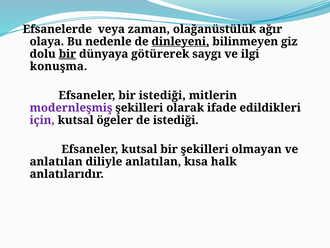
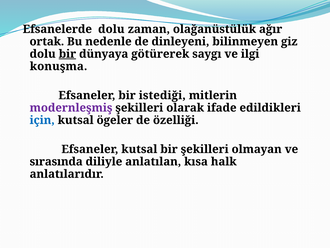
Efsanelerde veya: veya -> dolu
olaya: olaya -> ortak
dinleyeni underline: present -> none
için colour: purple -> blue
de istediği: istediği -> özelliği
anlatılan at (56, 161): anlatılan -> sırasında
